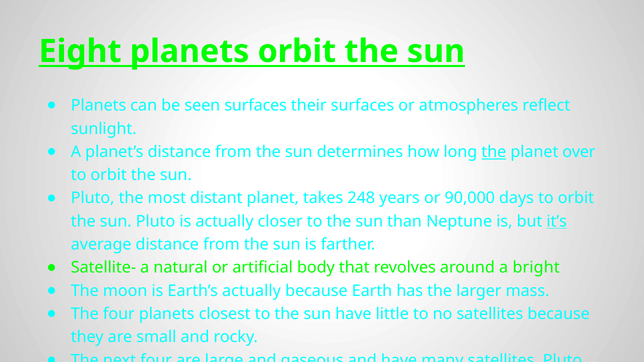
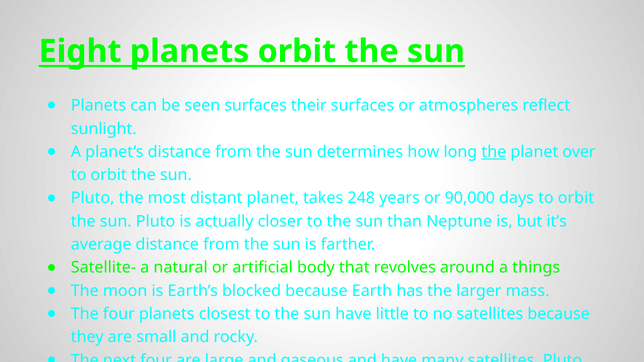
it’s underline: present -> none
bright: bright -> things
Earth’s actually: actually -> blocked
